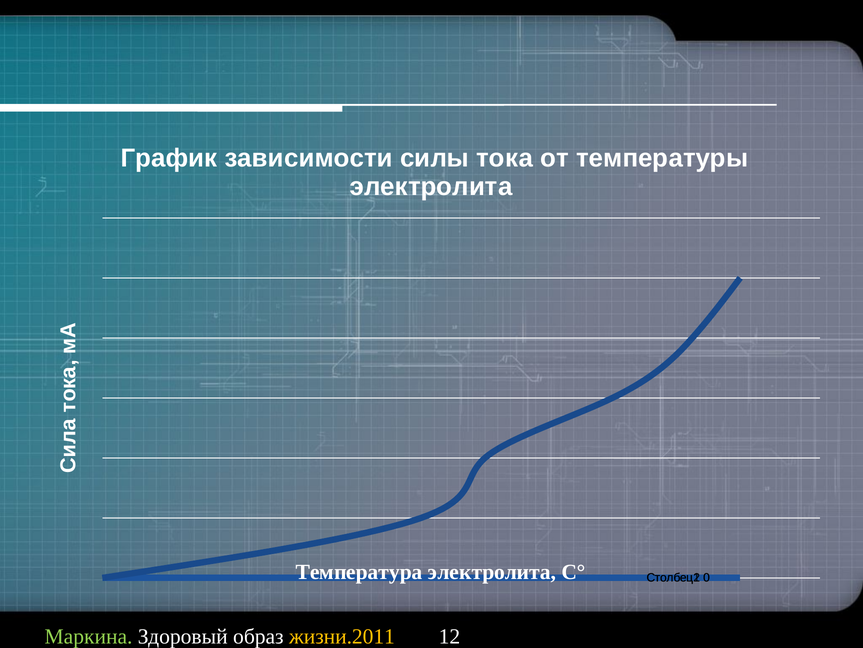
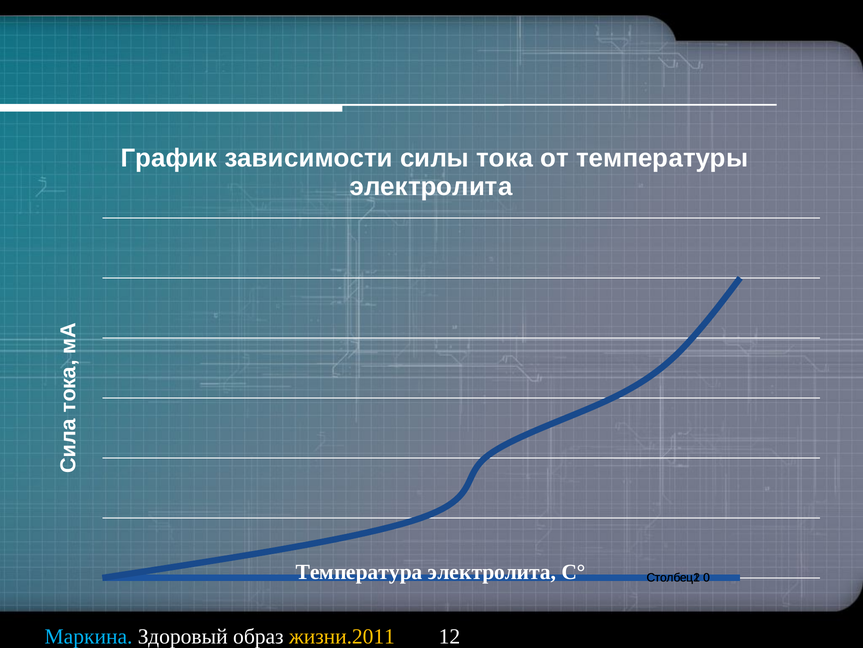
Маркина colour: light green -> light blue
